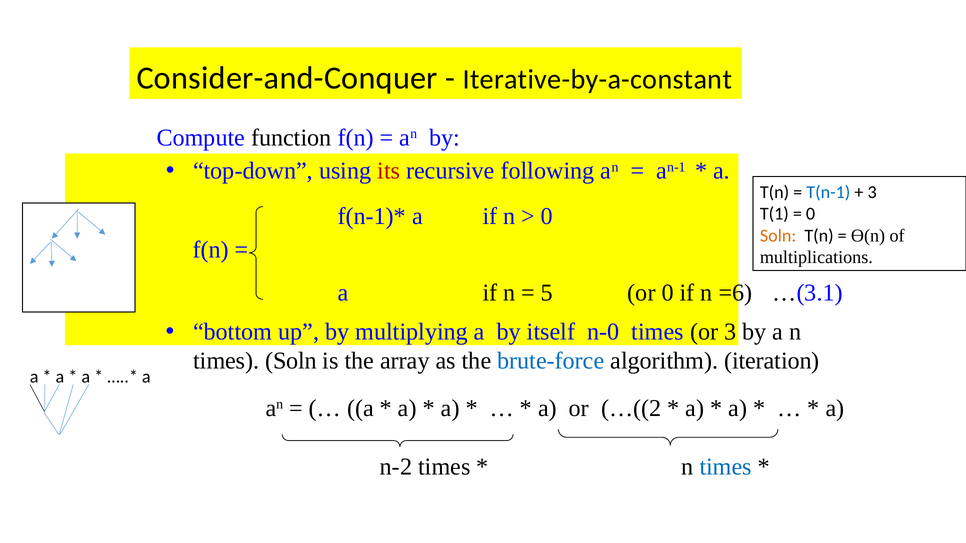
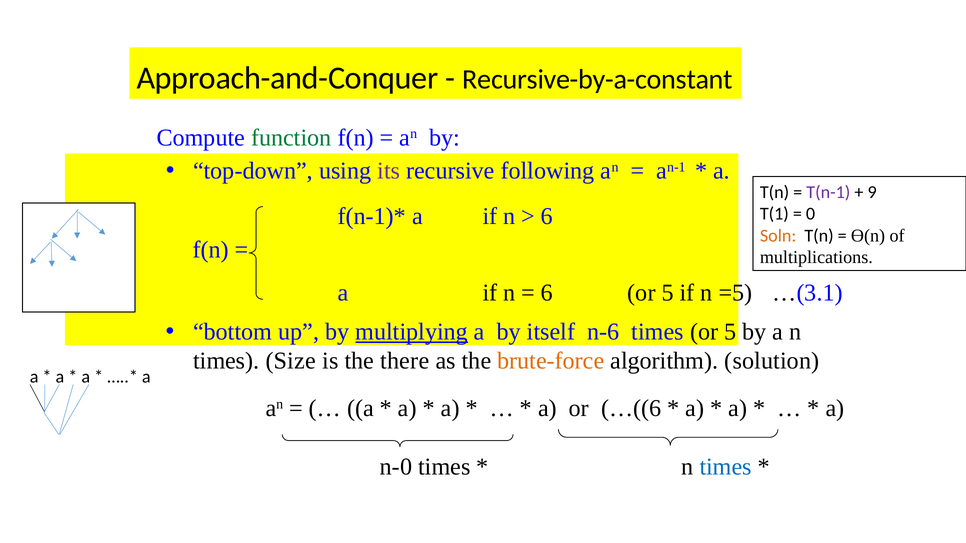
Consider-and-Conquer: Consider-and-Conquer -> Approach-and-Conquer
Iterative-by-a-constant: Iterative-by-a-constant -> Recursive-by-a-constant
function colour: black -> green
its colour: red -> purple
T(n-1 colour: blue -> purple
3 at (872, 192): 3 -> 9
0 at (547, 217): 0 -> 6
5 at (547, 293): 5 -> 6
0 at (668, 293): 0 -> 5
=6: =6 -> =5
multiplying underline: none -> present
n-0: n-0 -> n-6
times or 3: 3 -> 5
times Soln: Soln -> Size
array: array -> there
brute-force colour: blue -> orange
iteration: iteration -> solution
…((2: …((2 -> …((6
n-2: n-2 -> n-0
